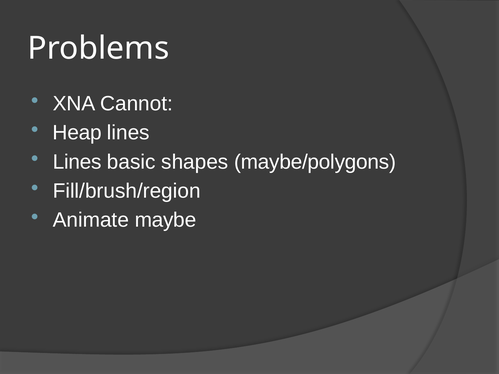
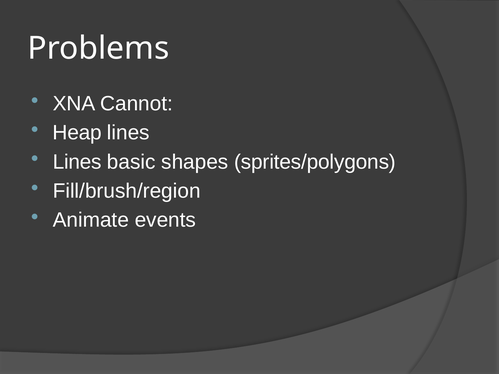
maybe/polygons: maybe/polygons -> sprites/polygons
maybe: maybe -> events
